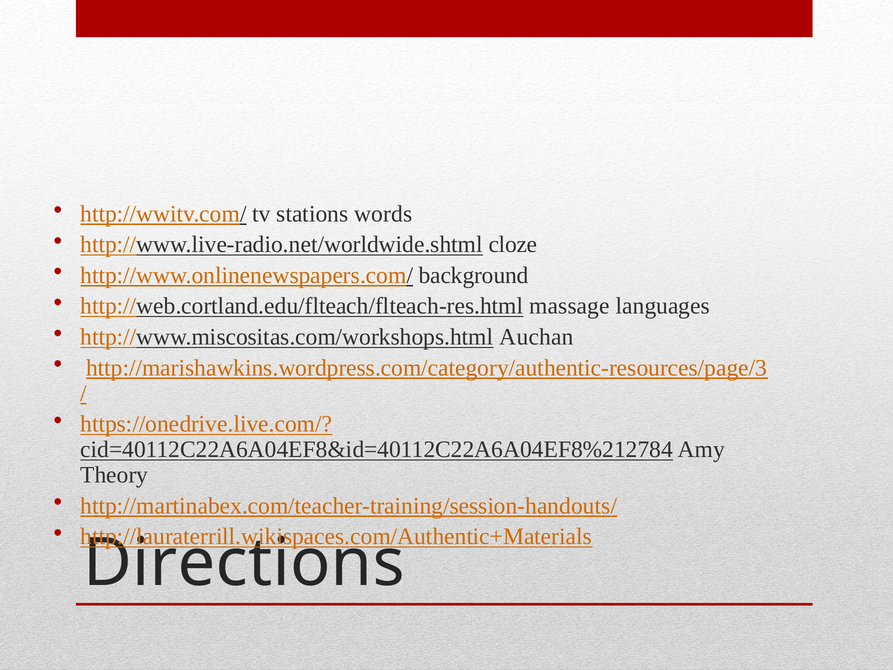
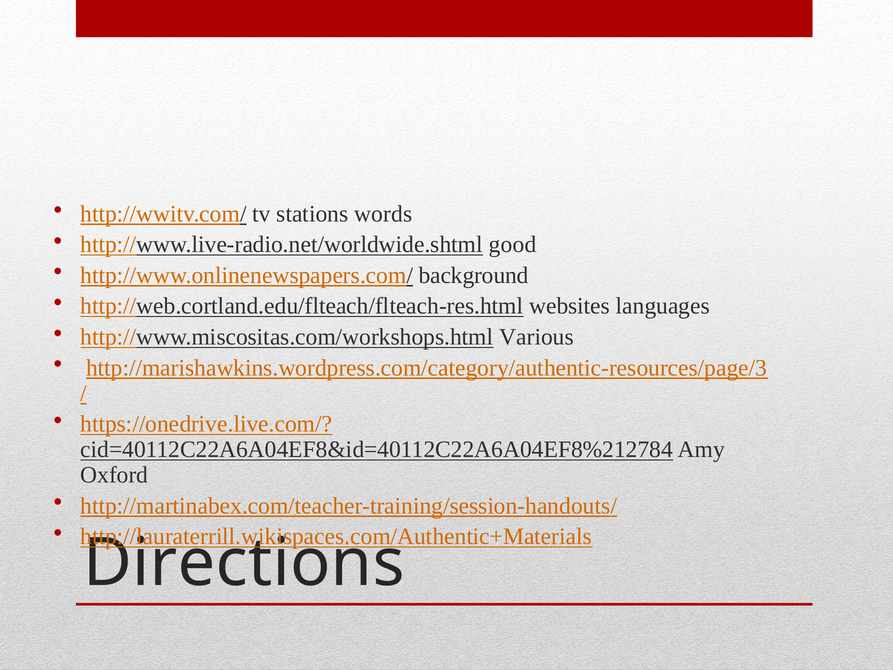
cloze: cloze -> good
massage: massage -> websites
Auchan: Auchan -> Various
Theory: Theory -> Oxford
